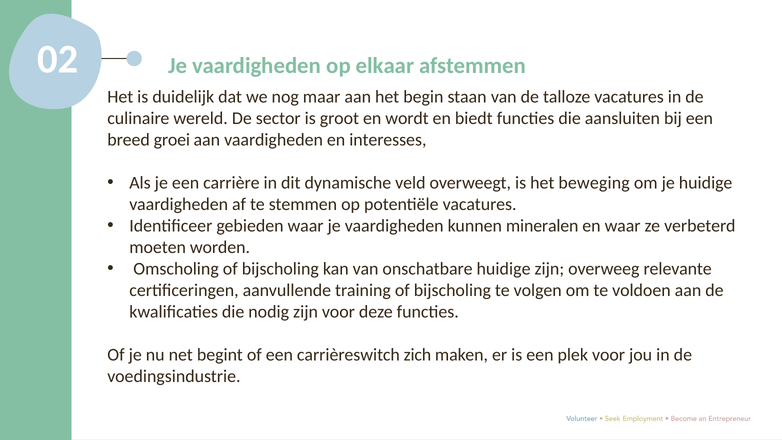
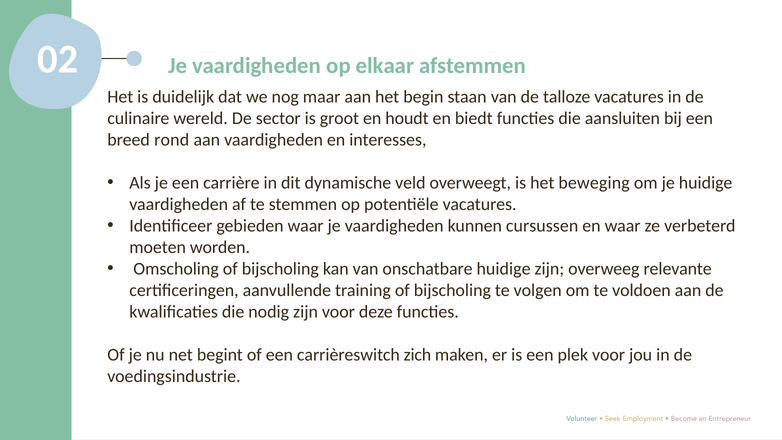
wordt: wordt -> houdt
groei: groei -> rond
mineralen: mineralen -> cursussen
